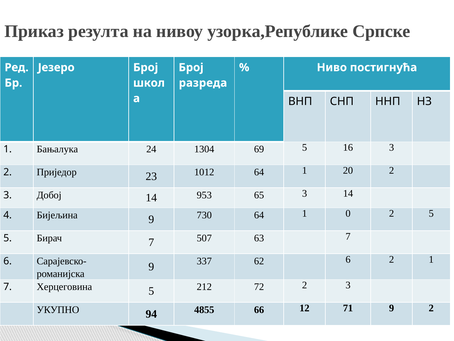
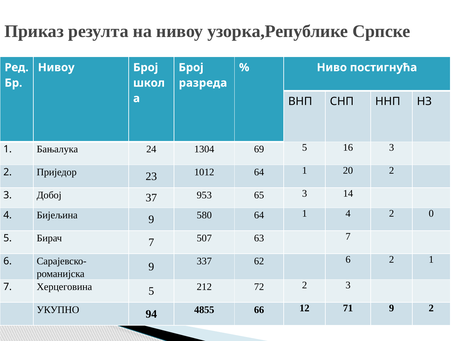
Језеро at (56, 67): Језеро -> Нивоу
Добој 14: 14 -> 37
730: 730 -> 580
1 0: 0 -> 4
2 5: 5 -> 0
